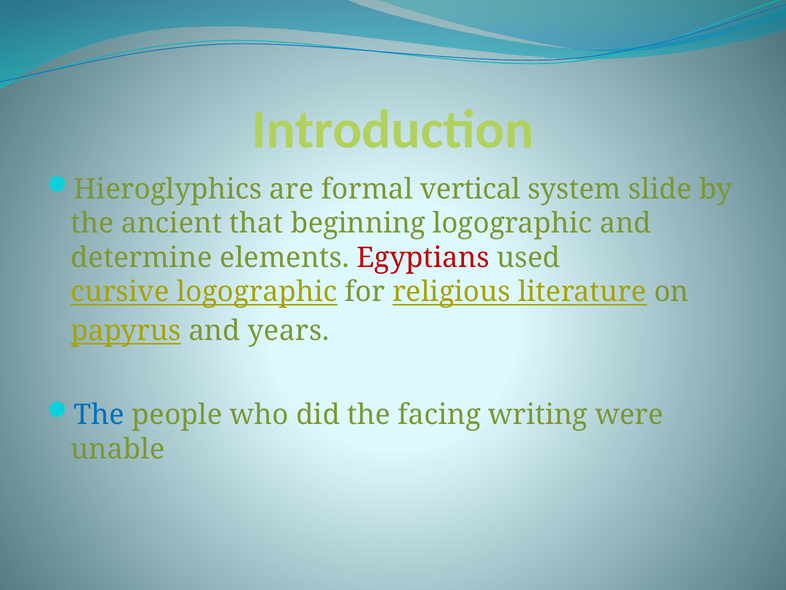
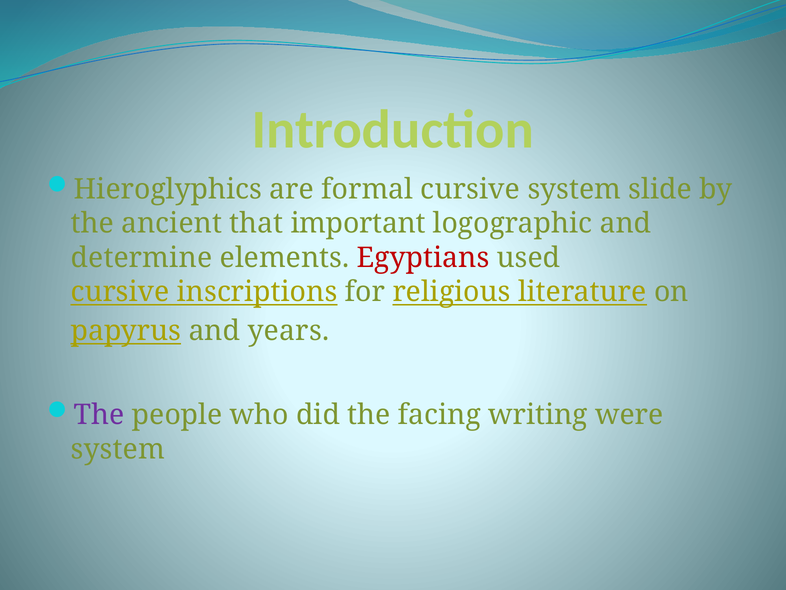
formal vertical: vertical -> cursive
beginning: beginning -> important
cursive logographic: logographic -> inscriptions
The at (99, 415) colour: blue -> purple
unable at (118, 449): unable -> system
